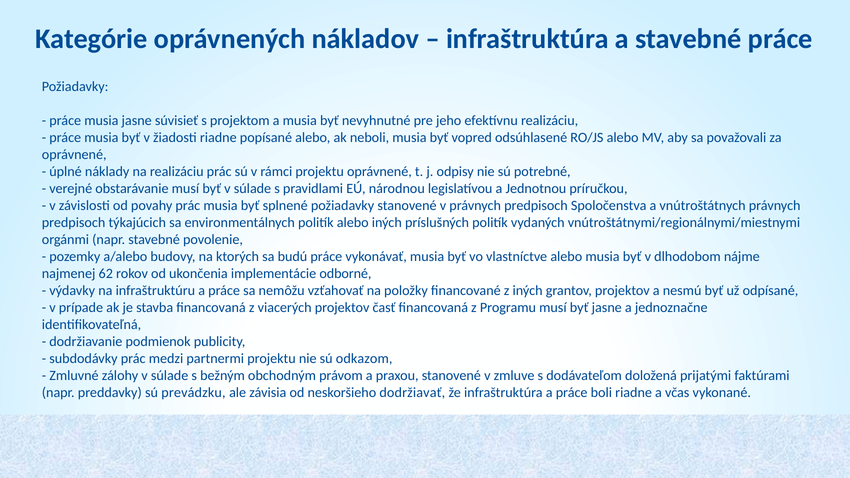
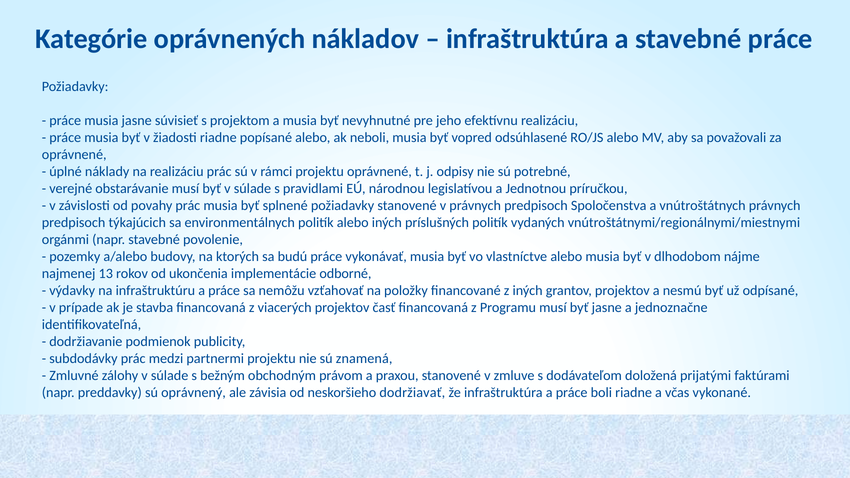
62: 62 -> 13
odkazom: odkazom -> znamená
prevádzku: prevádzku -> oprávnený
